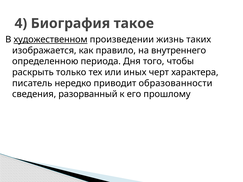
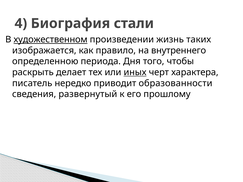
такое: такое -> стали
только: только -> делает
иных underline: none -> present
разорванный: разорванный -> развернутый
